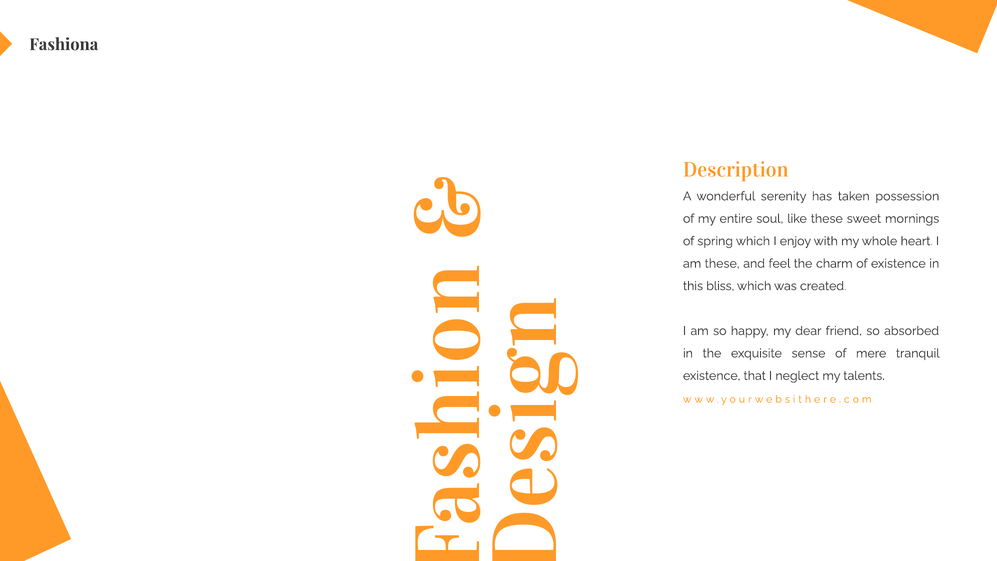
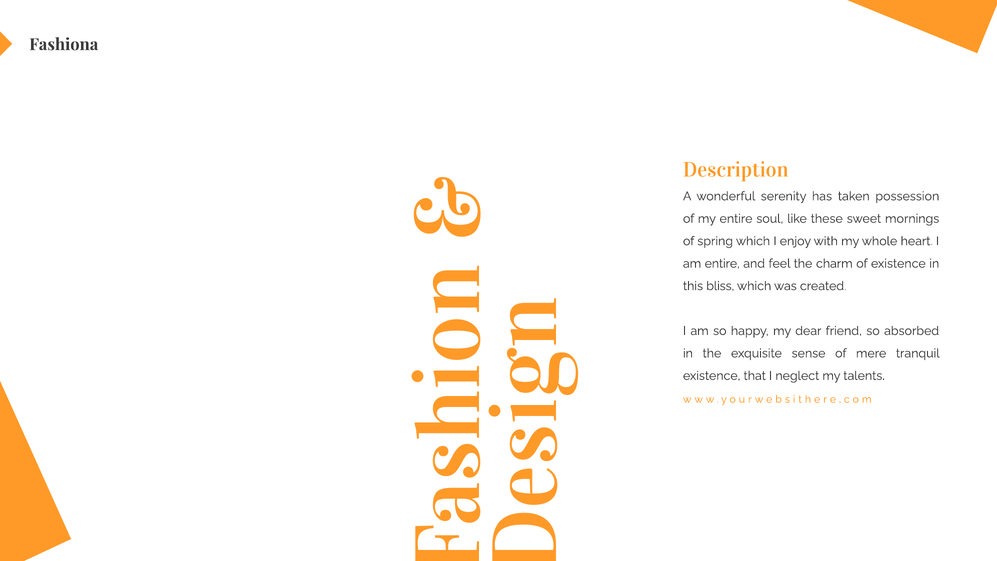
am these: these -> entire
